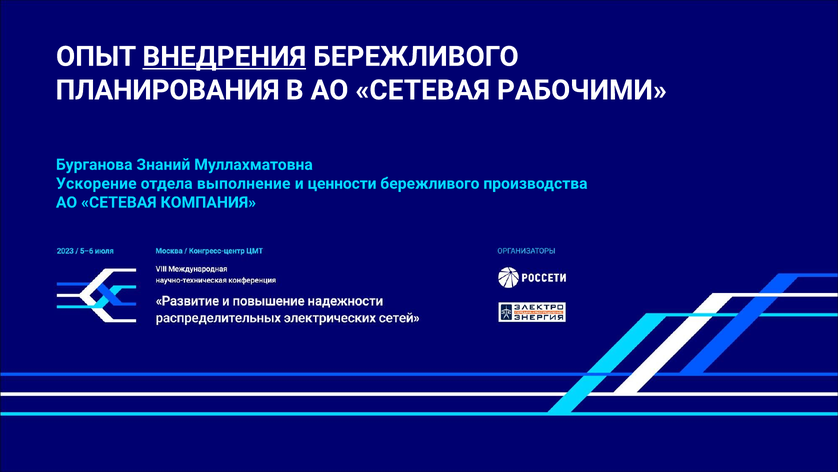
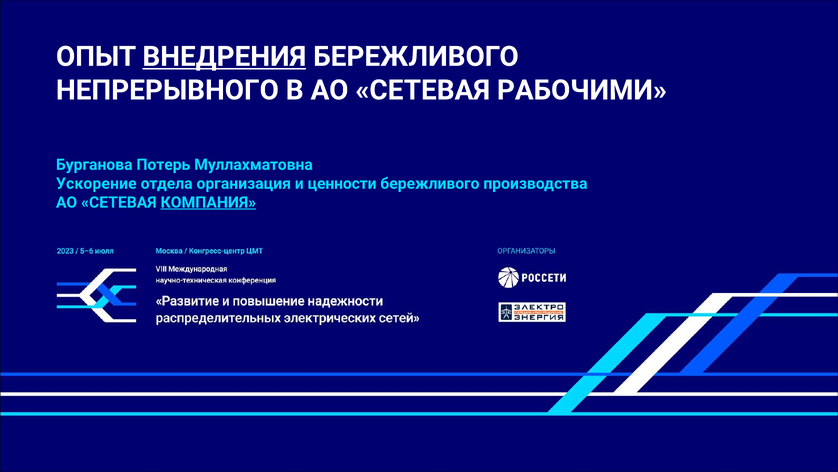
ПЛАНИРОВАНИЯ: ПЛАНИРОВАНИЯ -> НЕПРЕРЫВНОГО
Знаний: Знаний -> Потерь
выполнение: выполнение -> организация
КОМПАНИЯ underline: none -> present
